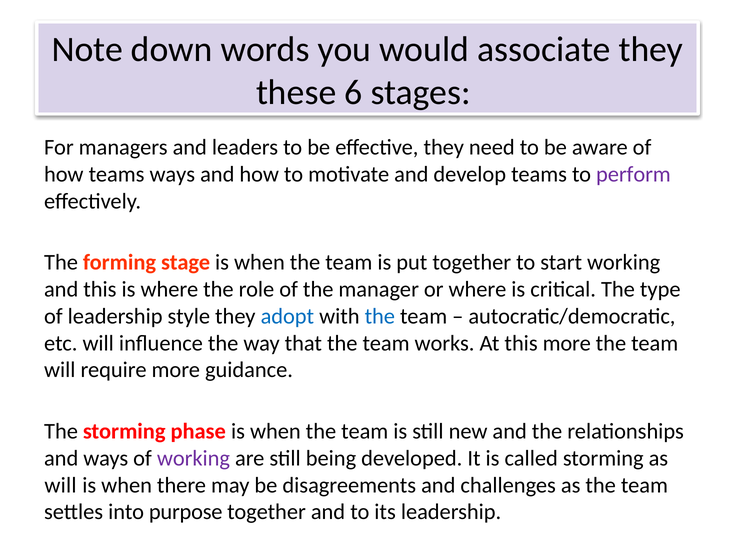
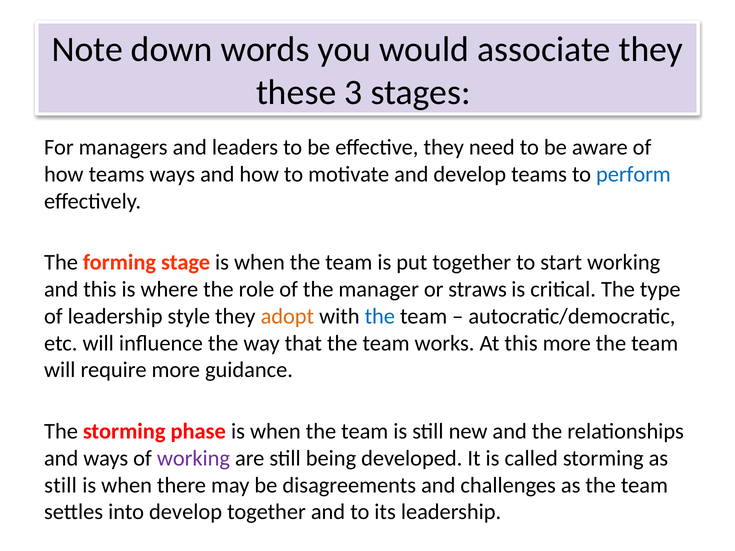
6: 6 -> 3
perform colour: purple -> blue
or where: where -> straws
adopt colour: blue -> orange
will at (61, 485): will -> still
into purpose: purpose -> develop
